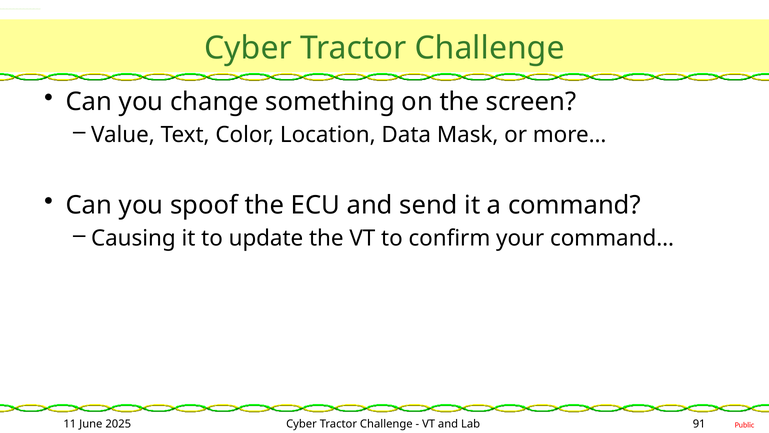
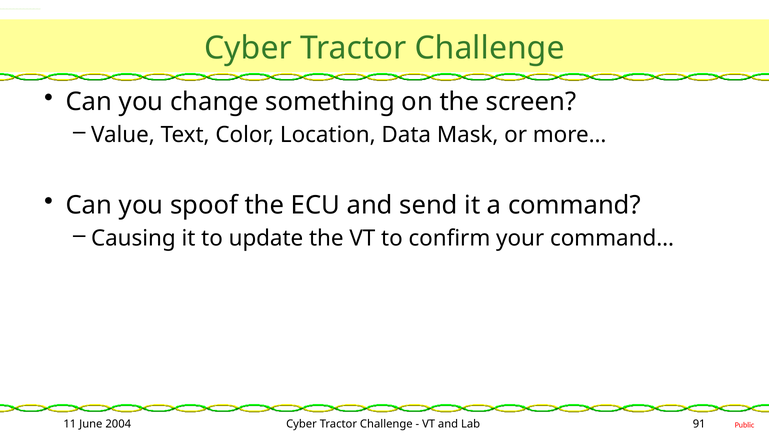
2025: 2025 -> 2004
